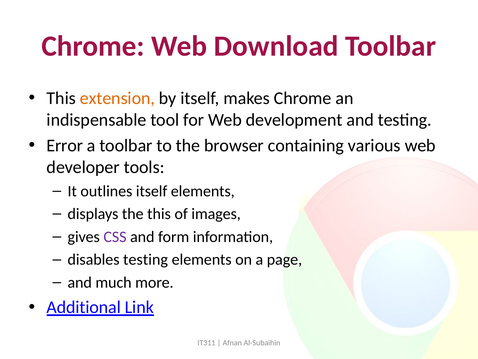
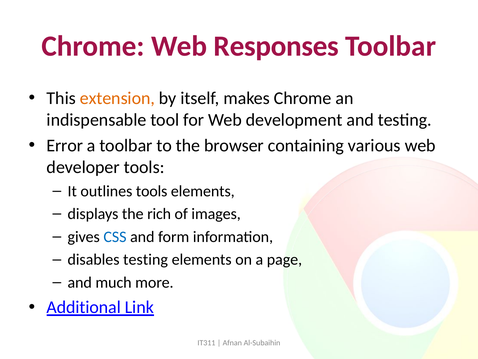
Download: Download -> Responses
outlines itself: itself -> tools
the this: this -> rich
CSS colour: purple -> blue
